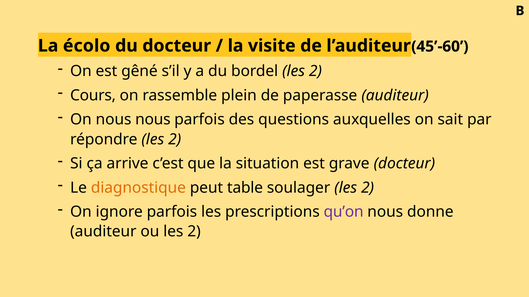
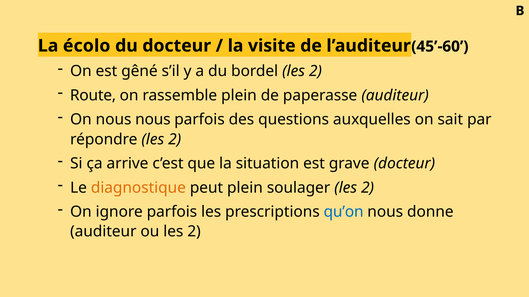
Cours: Cours -> Route
peut table: table -> plein
qu’on colour: purple -> blue
